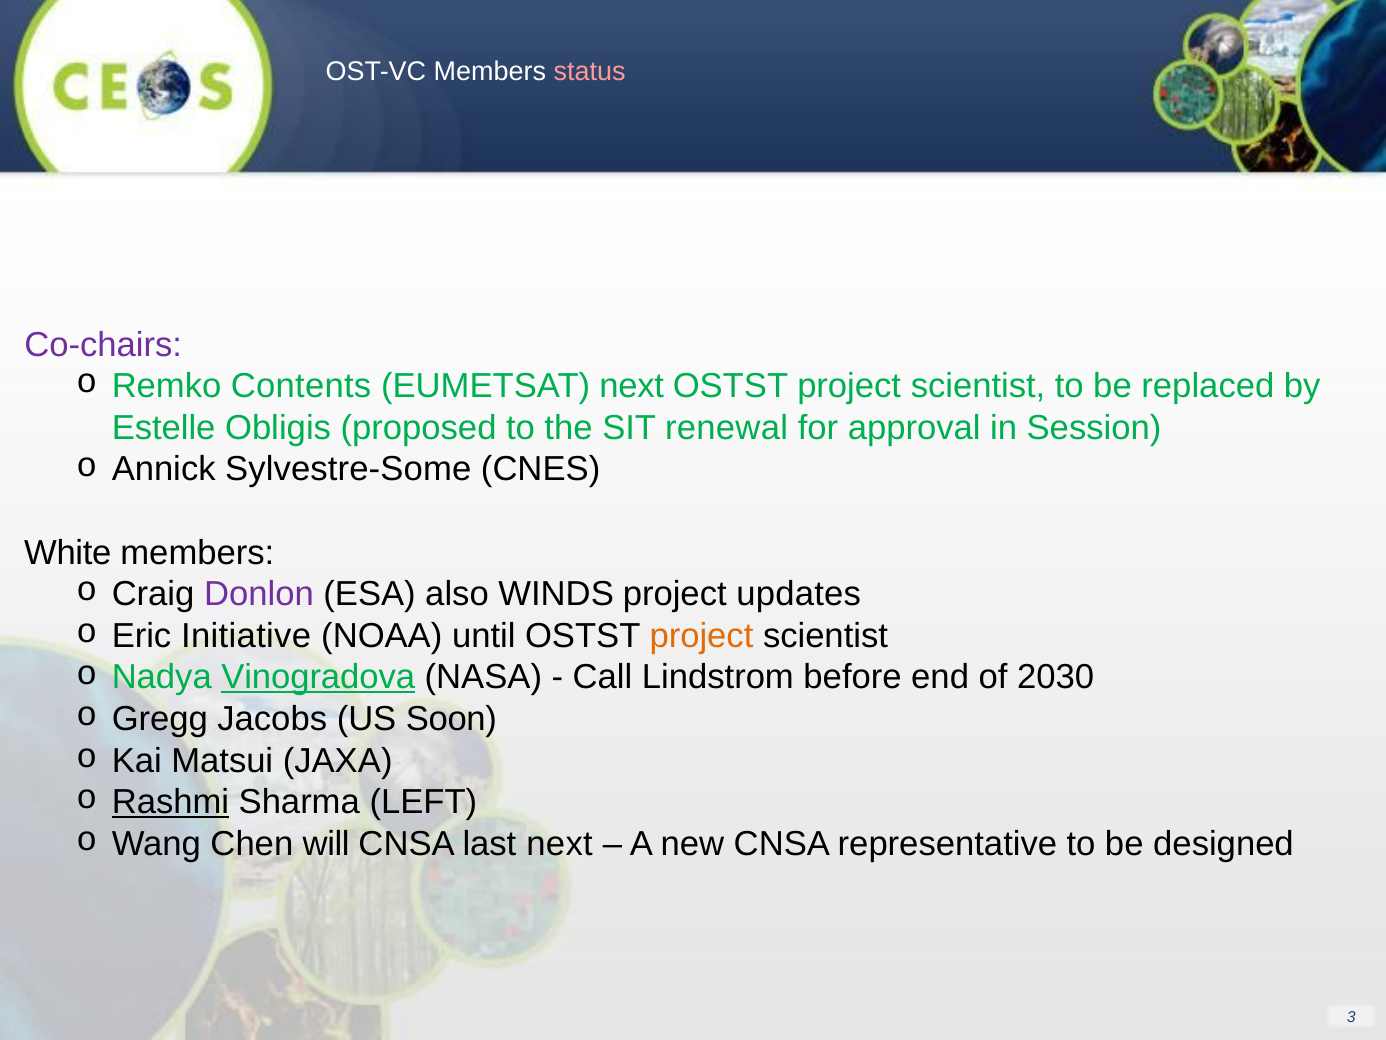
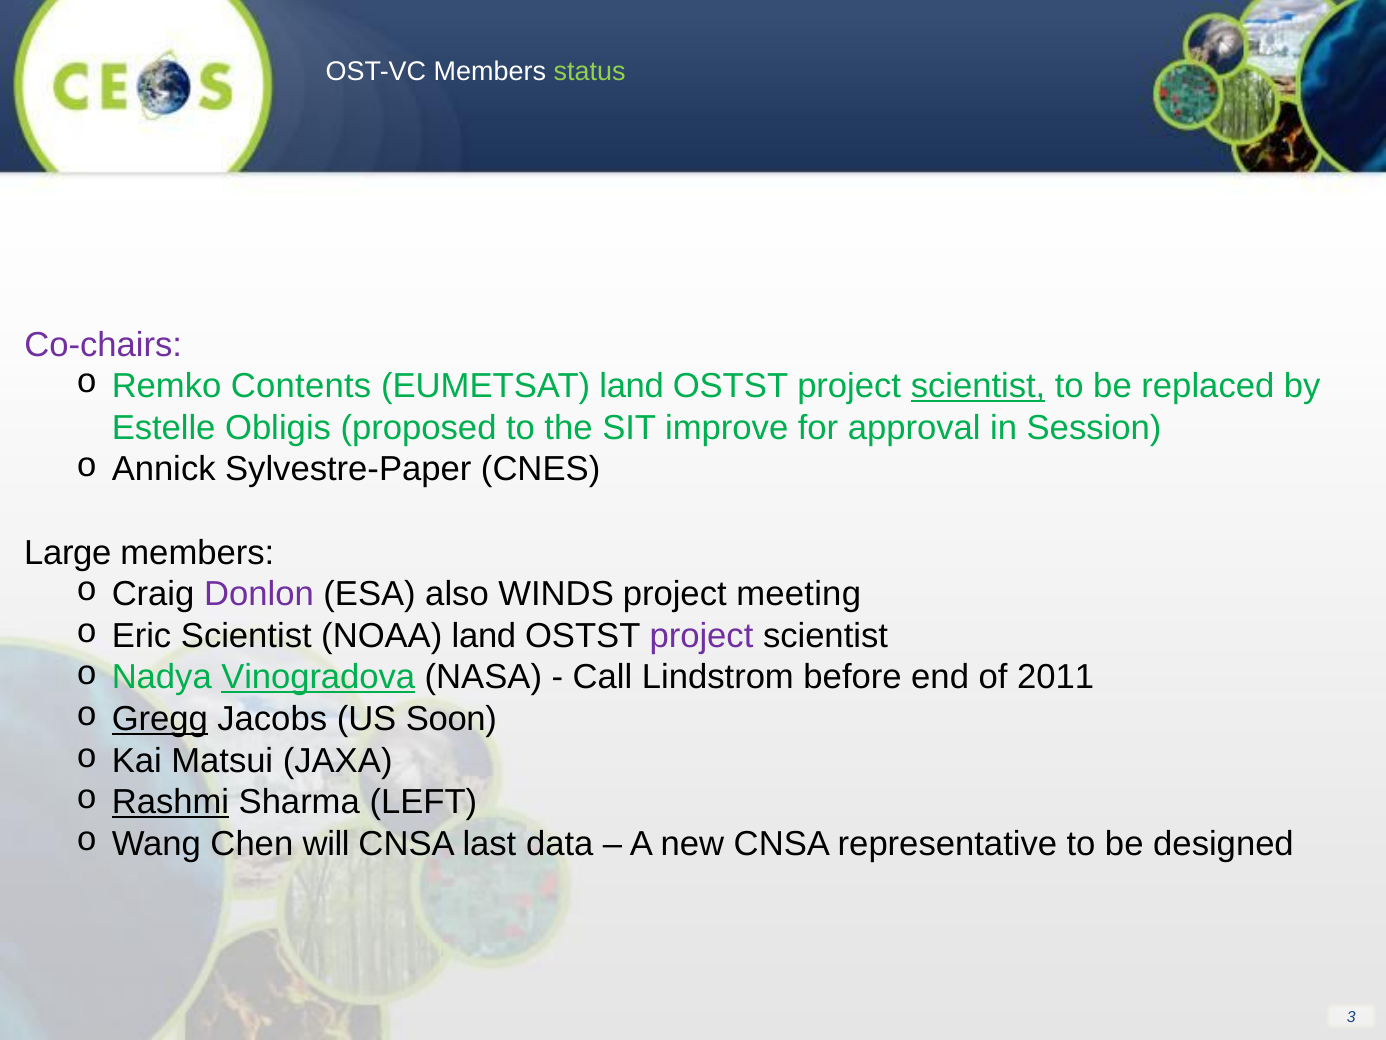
status colour: pink -> light green
EUMETSAT next: next -> land
scientist at (978, 386) underline: none -> present
renewal: renewal -> improve
Sylvestre-Some: Sylvestre-Some -> Sylvestre-Paper
White: White -> Large
updates: updates -> meeting
Eric Initiative: Initiative -> Scientist
NOAA until: until -> land
project at (701, 635) colour: orange -> purple
2030: 2030 -> 2011
Gregg underline: none -> present
last next: next -> data
